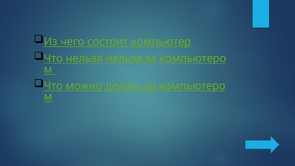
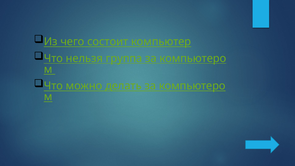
нельзя нельзя: нельзя -> группа
